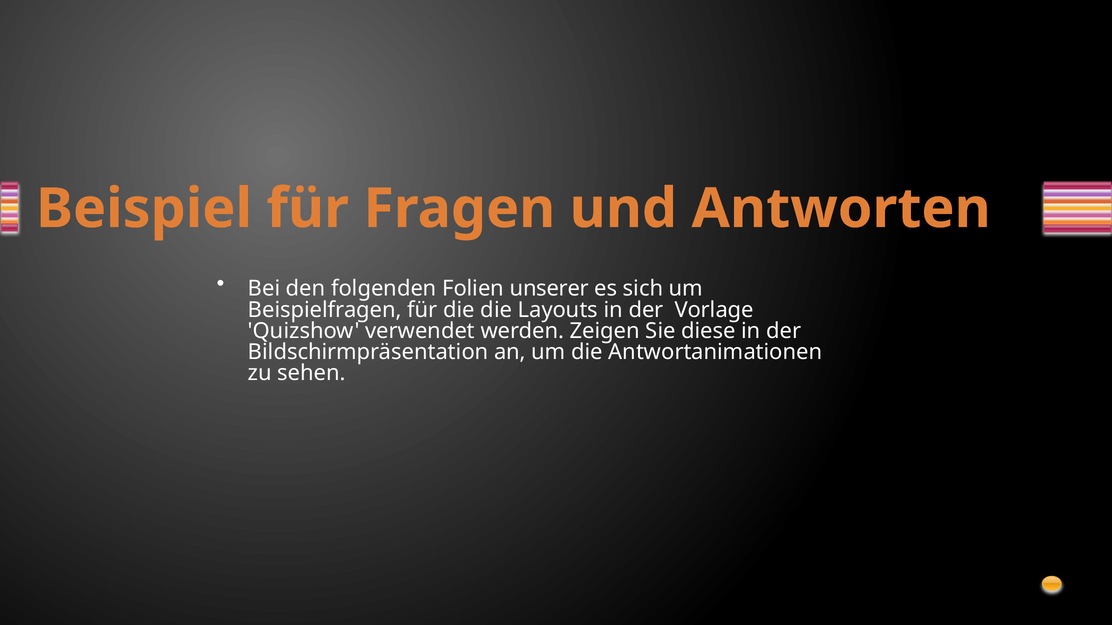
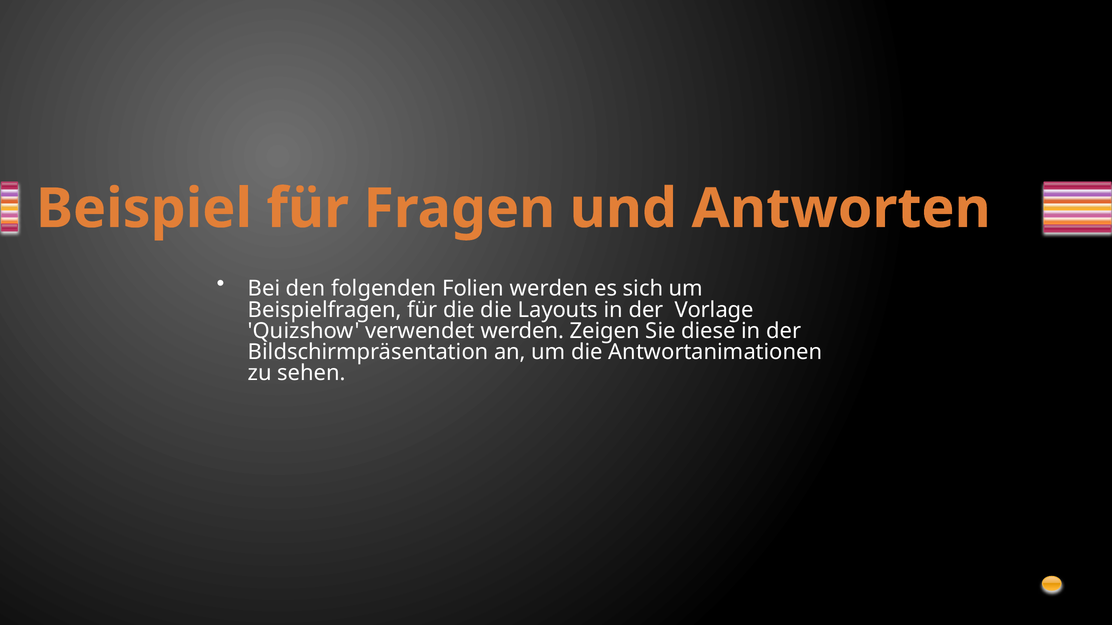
Folien unserer: unserer -> werden
